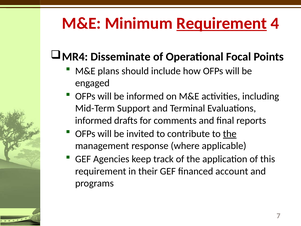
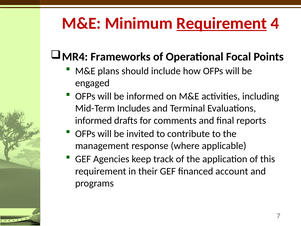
Disseminate: Disseminate -> Frameworks
Support: Support -> Includes
the at (230, 134) underline: present -> none
